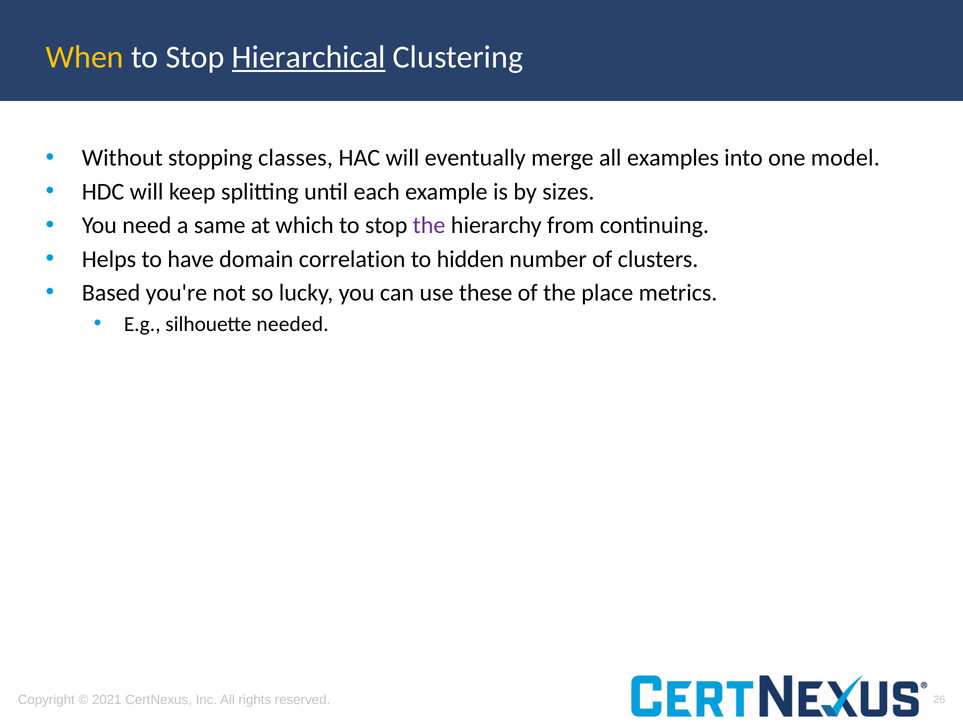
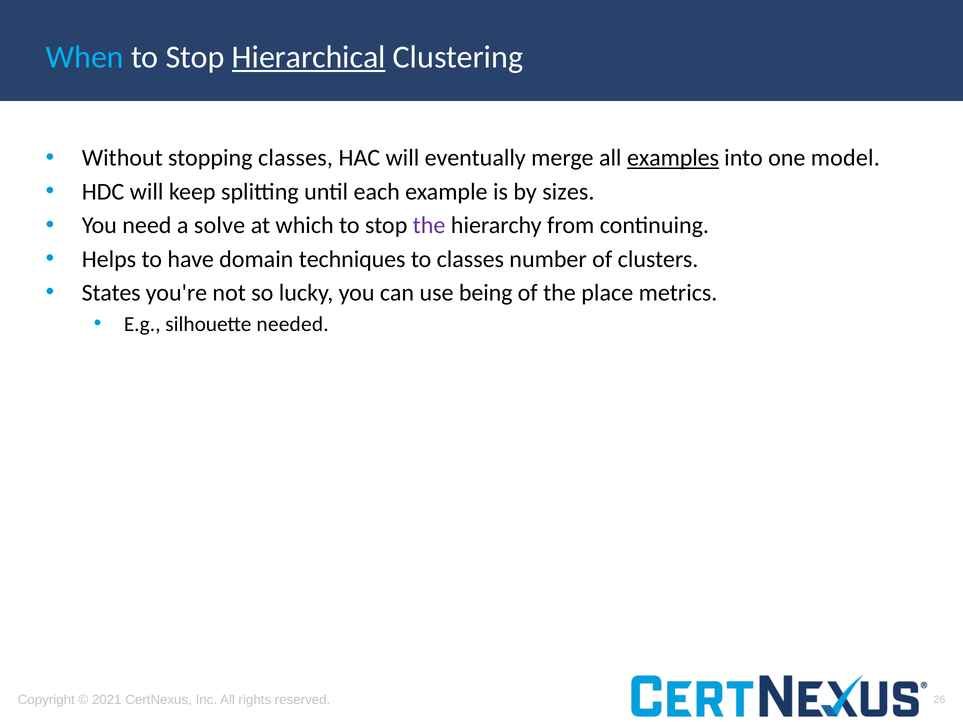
When colour: yellow -> light blue
examples underline: none -> present
same: same -> solve
correlation: correlation -> techniques
to hidden: hidden -> classes
Based: Based -> States
these: these -> being
